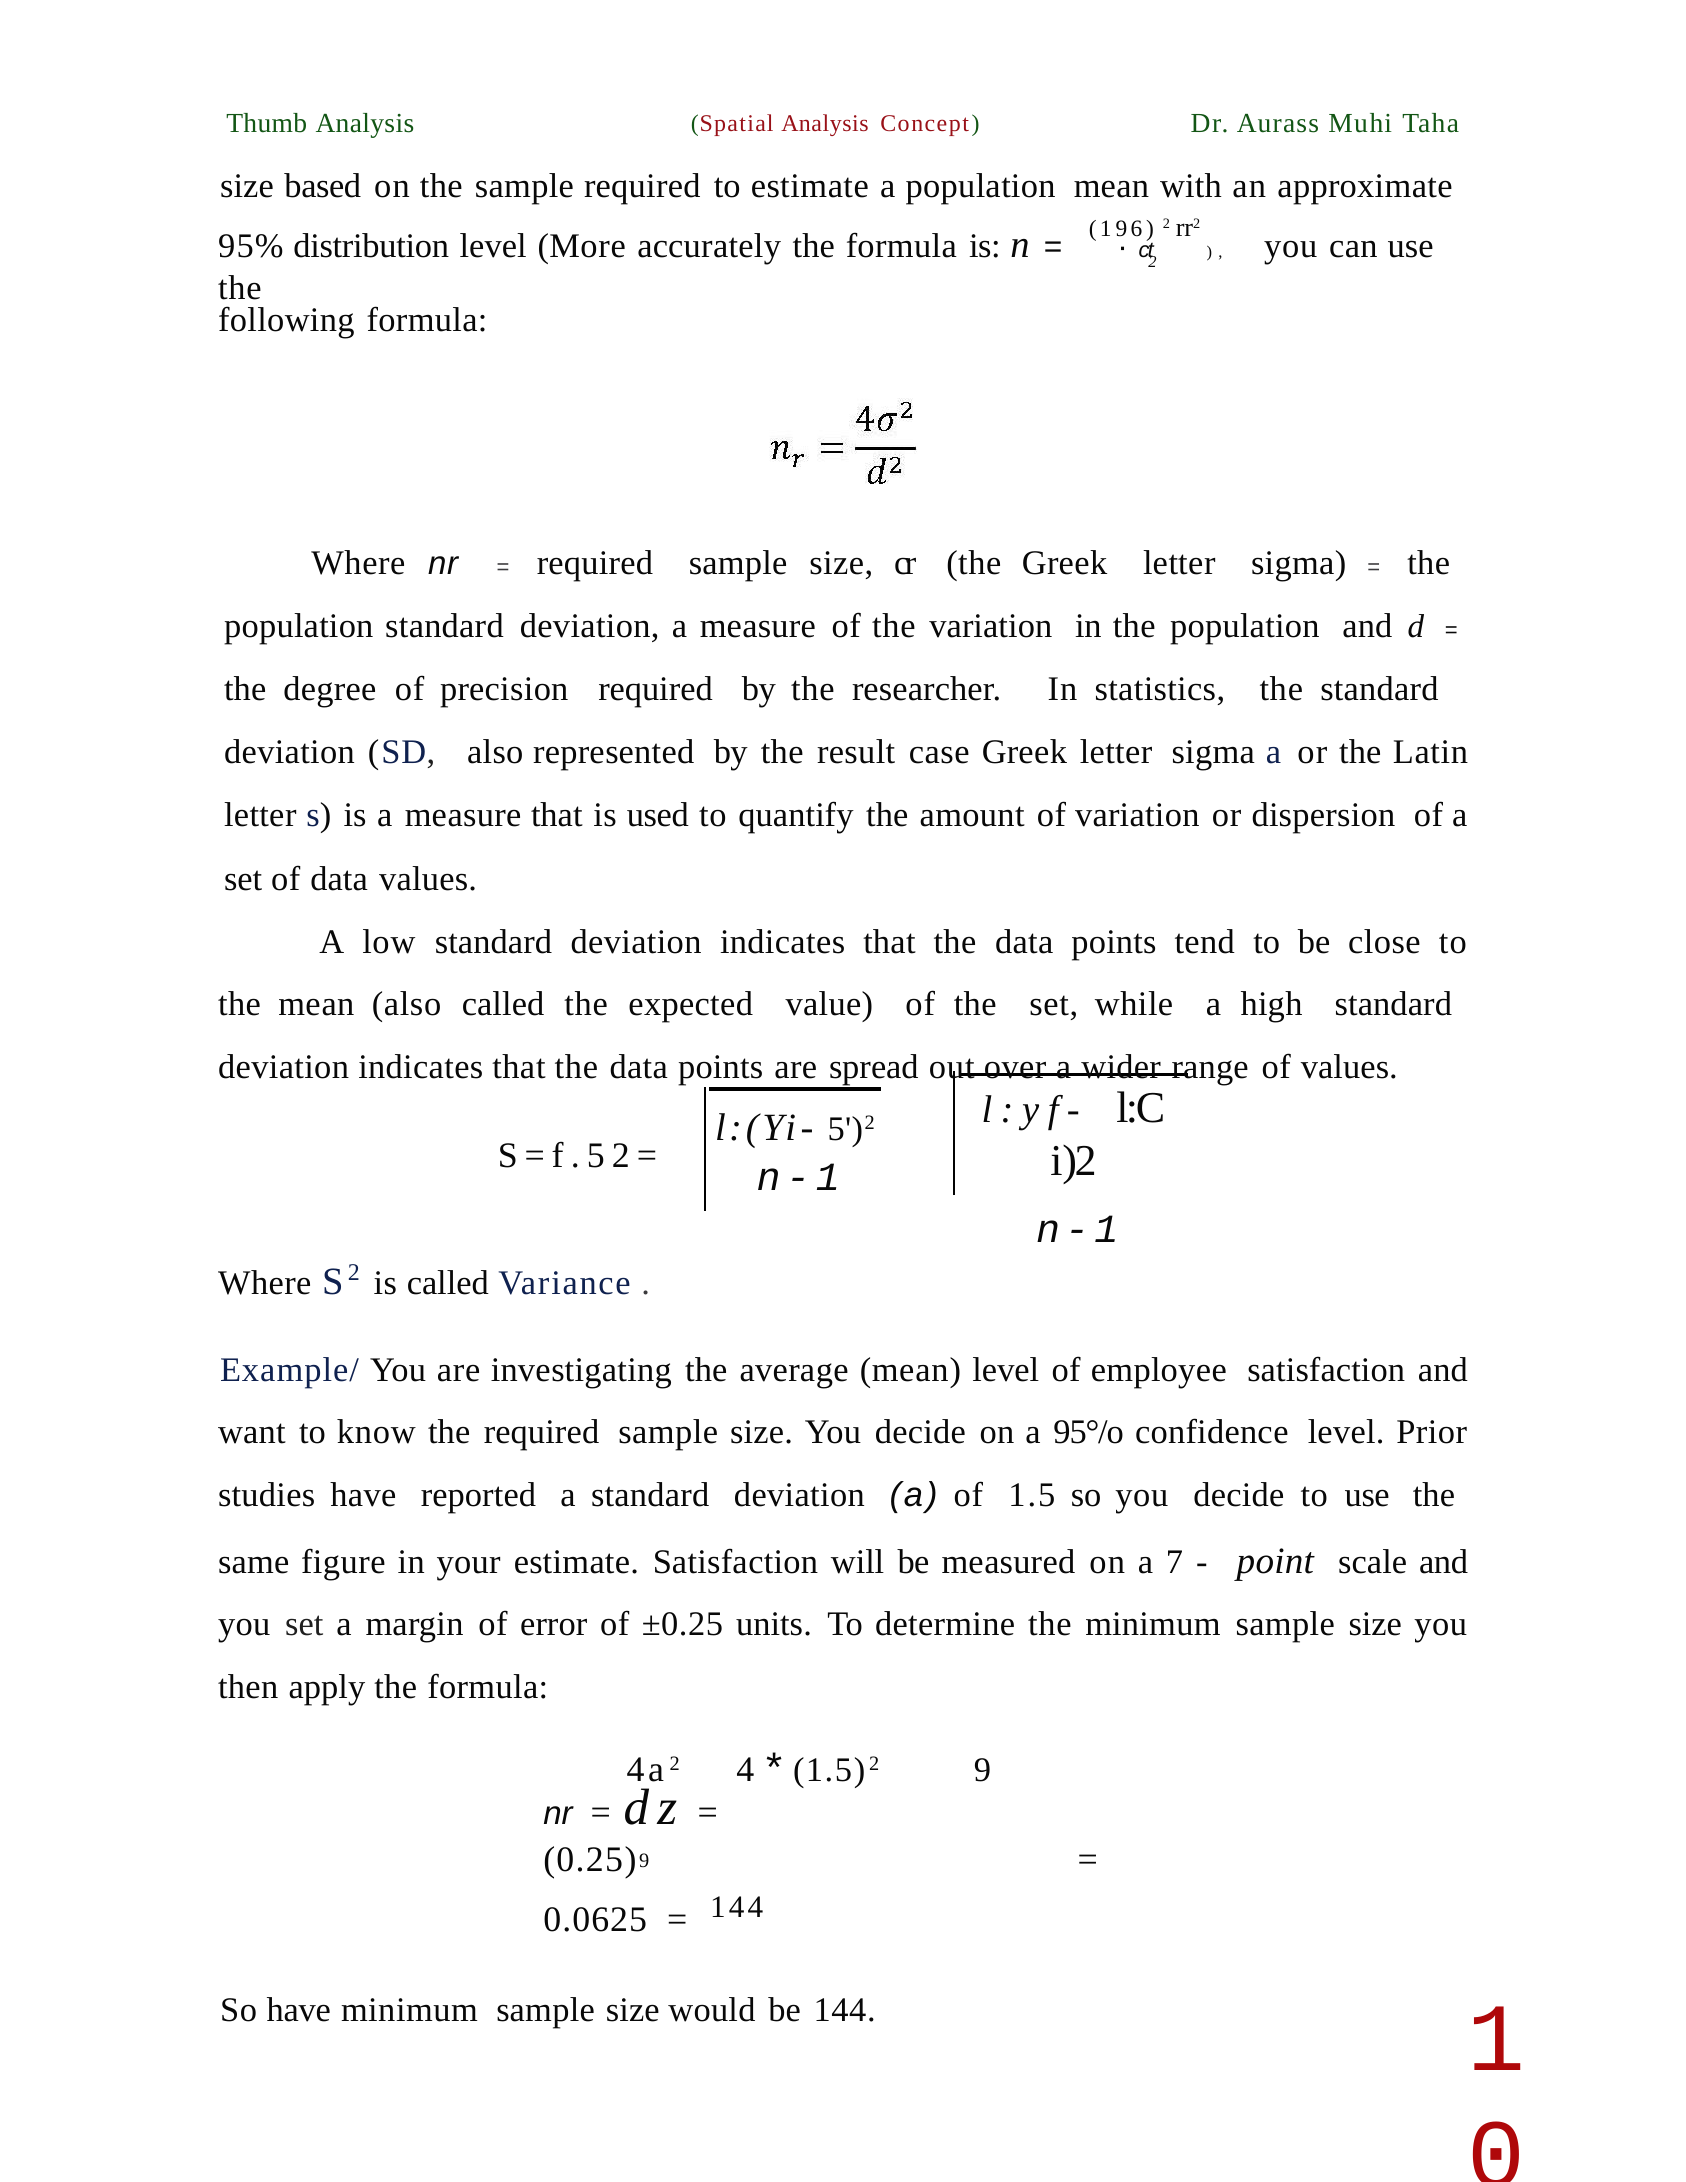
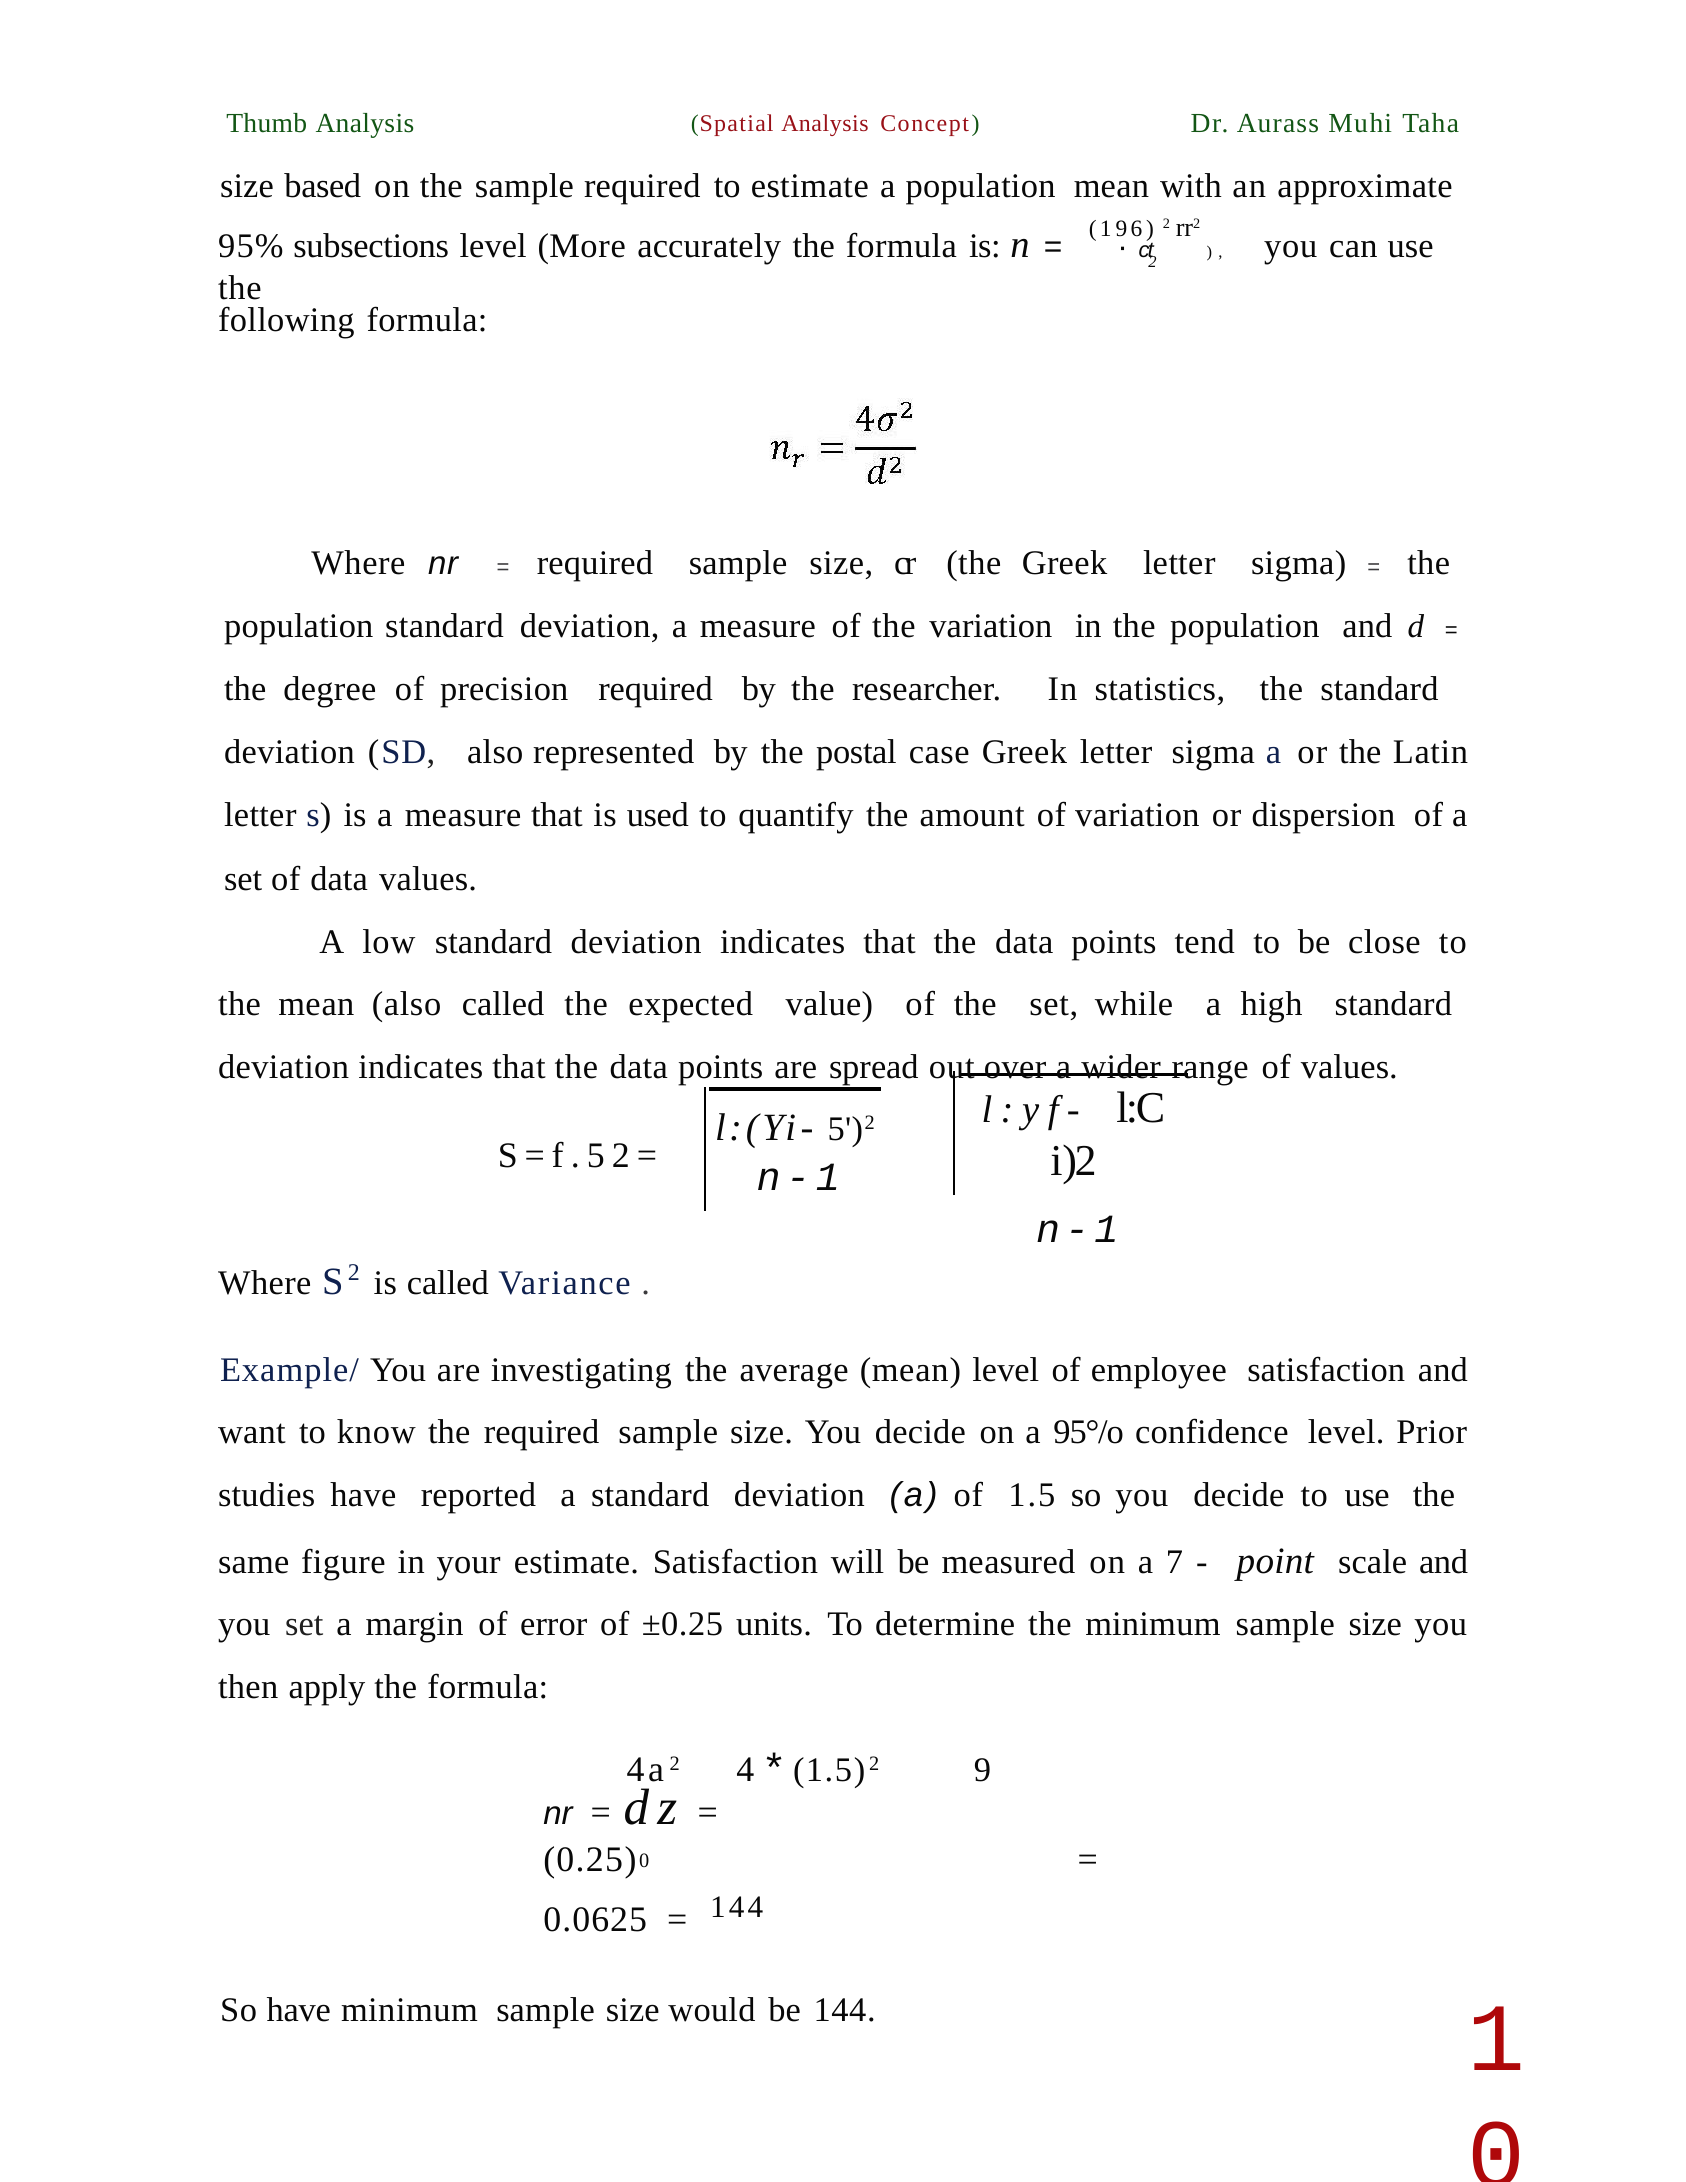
distribution: distribution -> subsections
result: result -> postal
9 at (644, 1861): 9 -> 0
